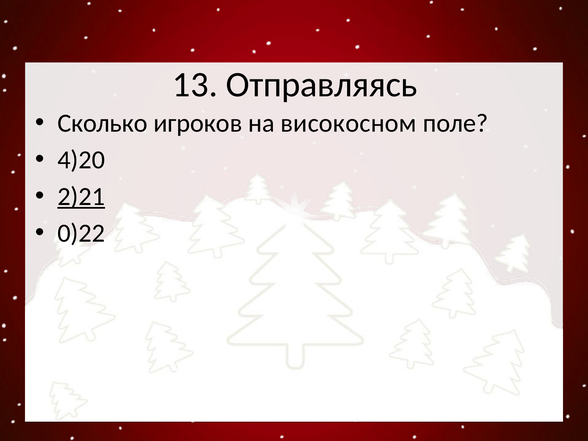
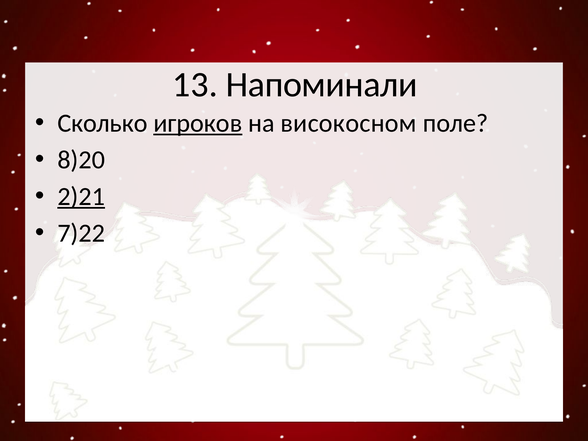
Отправляясь: Отправляясь -> Напоминали
игроков underline: none -> present
4)20: 4)20 -> 8)20
0)22: 0)22 -> 7)22
